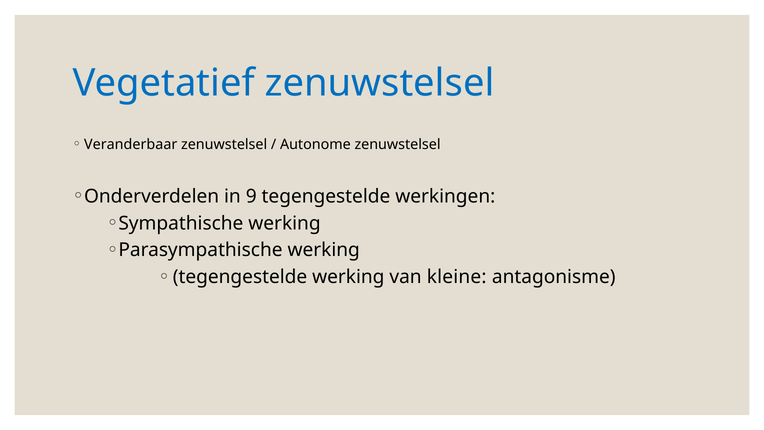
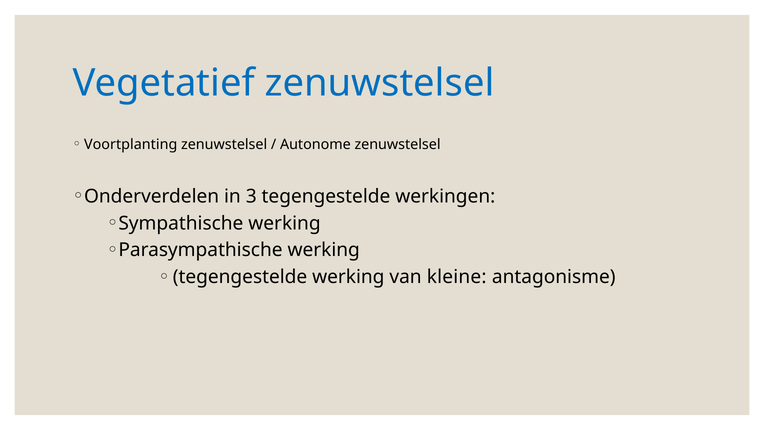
Veranderbaar: Veranderbaar -> Voortplanting
9: 9 -> 3
